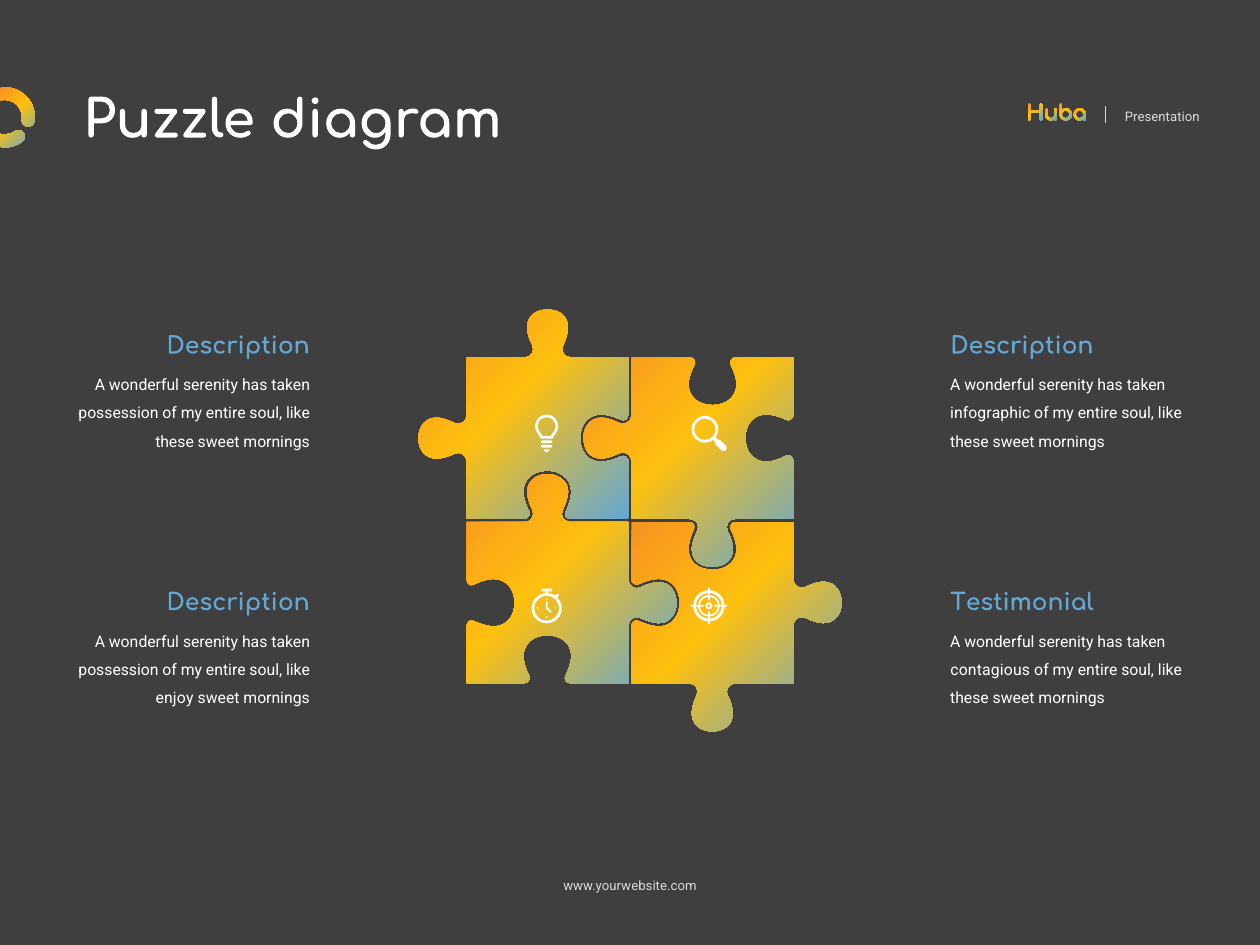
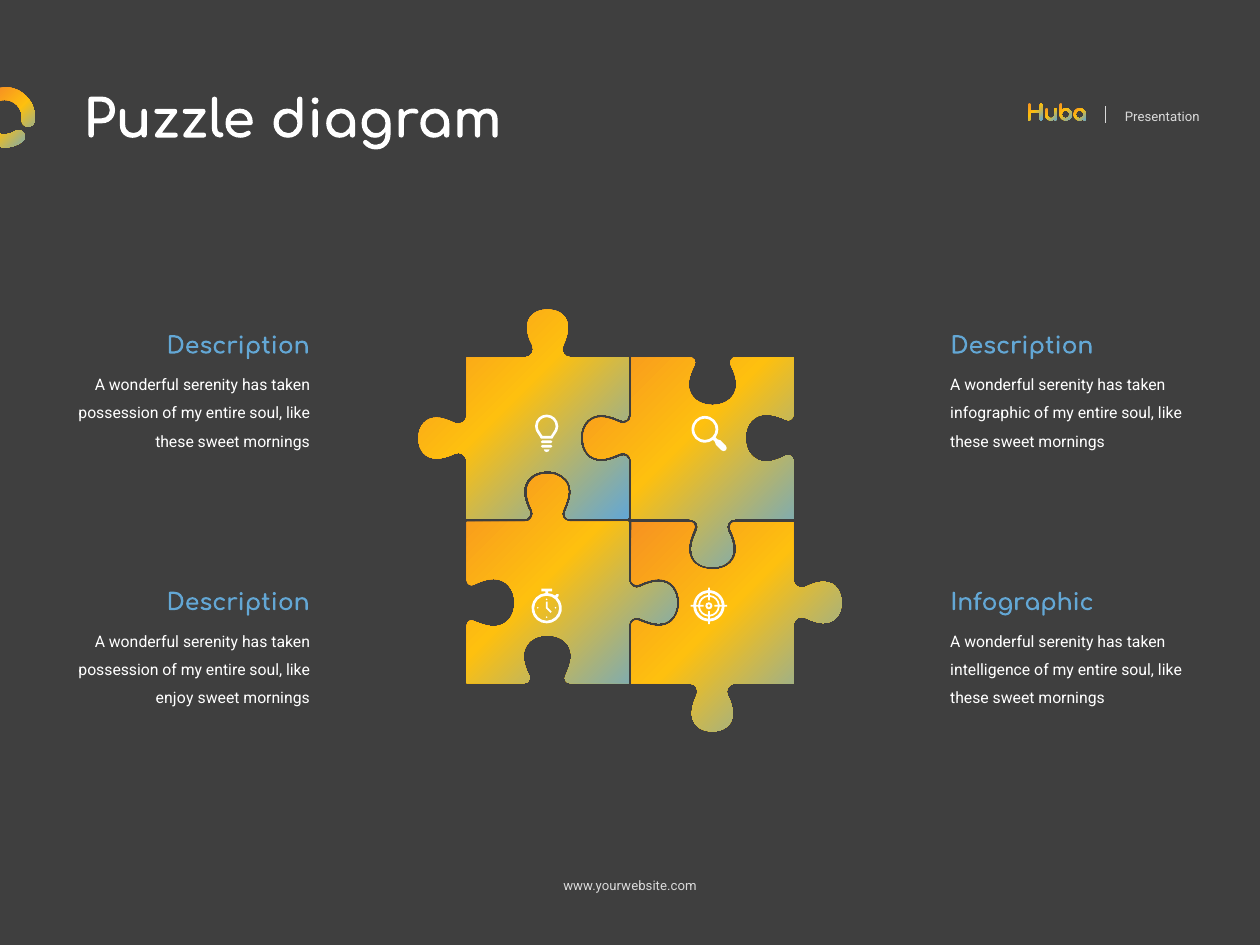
Testimonial at (1022, 602): Testimonial -> Infographic
contagious: contagious -> intelligence
